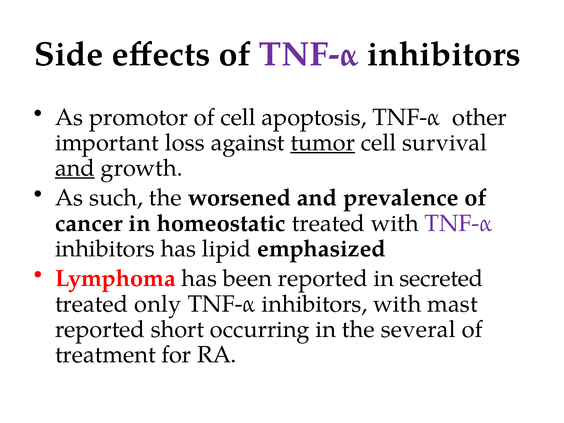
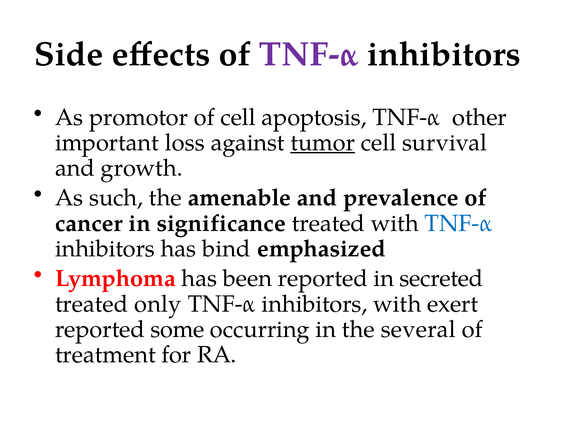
and at (75, 168) underline: present -> none
worsened: worsened -> amenable
homeostatic: homeostatic -> significance
TNF-α at (459, 223) colour: purple -> blue
lipid: lipid -> bind
mast: mast -> exert
short: short -> some
